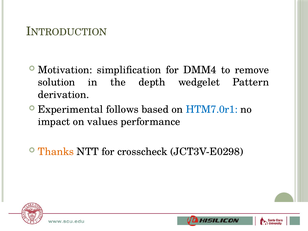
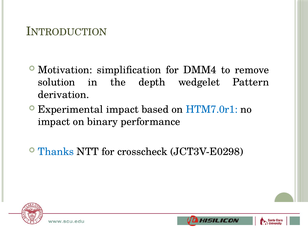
Experimental follows: follows -> impact
values: values -> binary
Thanks colour: orange -> blue
